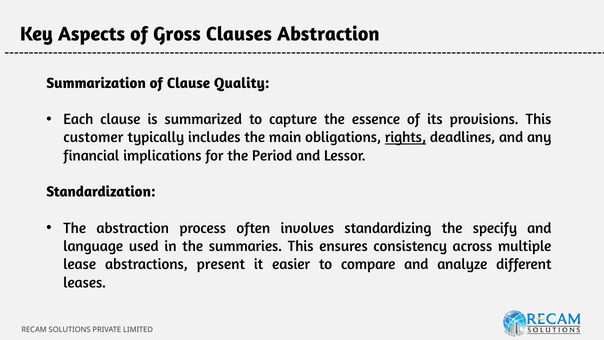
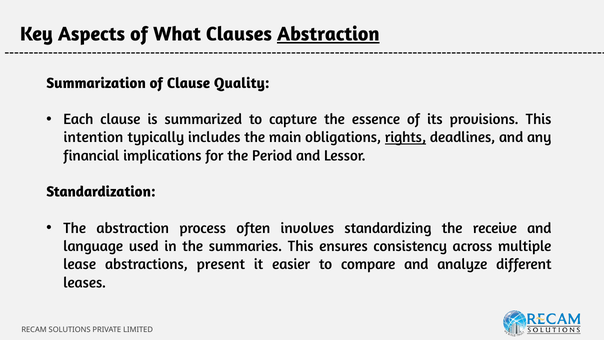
Gross: Gross -> What
Abstraction at (328, 34) underline: none -> present
customer: customer -> intention
specify: specify -> receive
